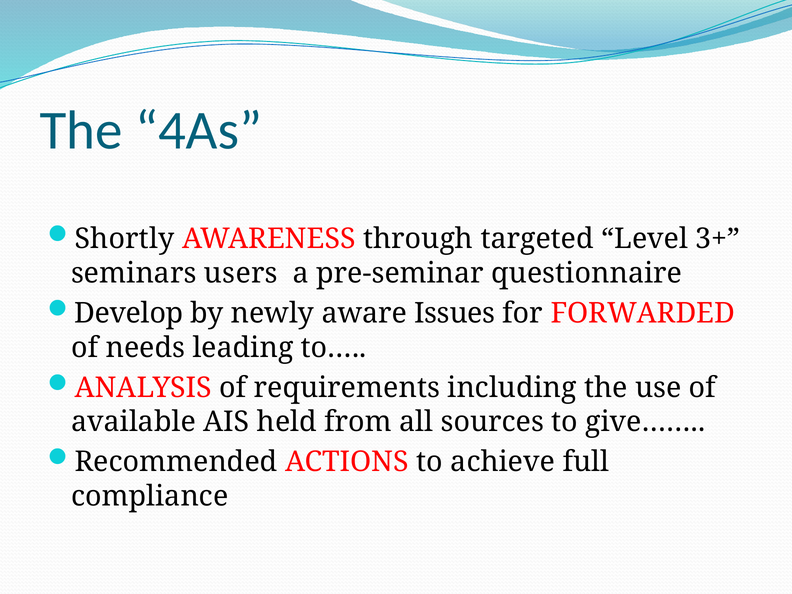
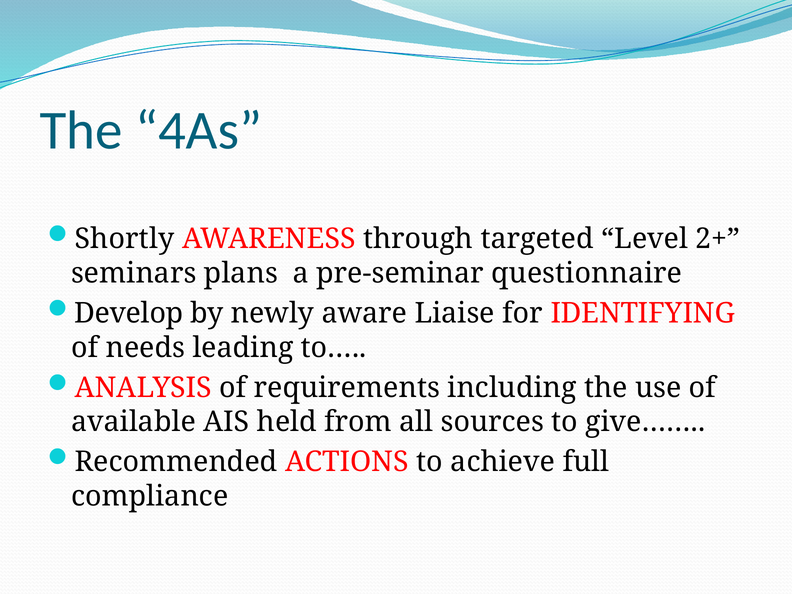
3+: 3+ -> 2+
users: users -> plans
Issues: Issues -> Liaise
FORWARDED: FORWARDED -> IDENTIFYING
